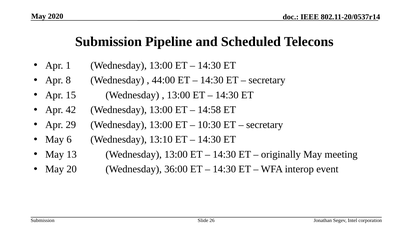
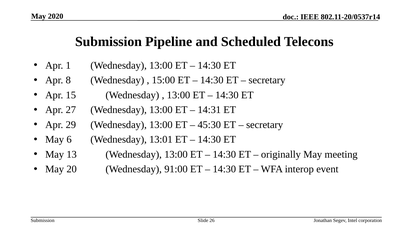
44:00: 44:00 -> 15:00
42: 42 -> 27
14:58: 14:58 -> 14:31
10:30: 10:30 -> 45:30
13:10: 13:10 -> 13:01
36:00: 36:00 -> 91:00
